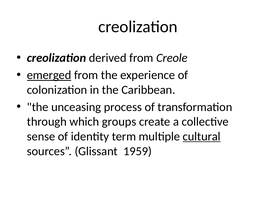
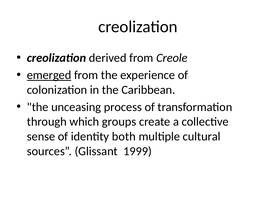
term: term -> both
cultural underline: present -> none
1959: 1959 -> 1999
